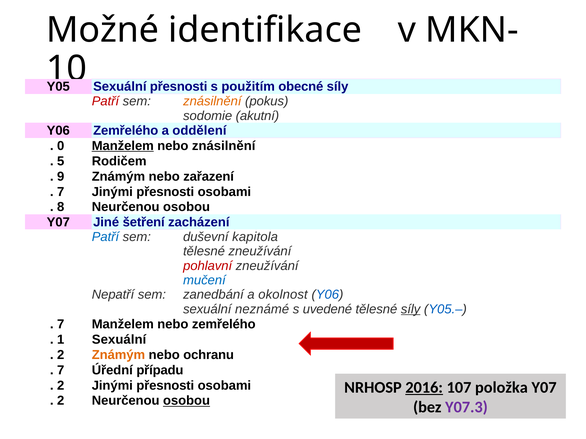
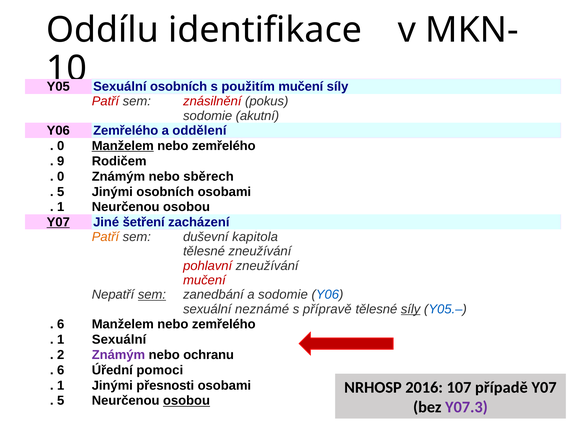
Možné: Možné -> Oddílu
Sexuální přesnosti: přesnosti -> osobních
použitím obecné: obecné -> mučení
znásilnění at (212, 101) colour: orange -> red
znásilnění at (224, 146): znásilnění -> zemřelého
5: 5 -> 9
9 at (61, 177): 9 -> 0
zařazení: zařazení -> sběrech
7 at (61, 192): 7 -> 5
přesnosti at (165, 192): přesnosti -> osobních
8 at (61, 207): 8 -> 1
Y07 at (58, 222) underline: none -> present
Patří at (105, 237) colour: blue -> orange
mučení at (204, 281) colour: blue -> red
sem at (152, 295) underline: none -> present
a okolnost: okolnost -> sodomie
uvedené: uvedené -> přípravě
7 at (61, 325): 7 -> 6
Známým at (118, 355) colour: orange -> purple
7 at (61, 371): 7 -> 6
případu: případu -> pomoci
2 at (61, 386): 2 -> 1
2016 underline: present -> none
položka: položka -> případě
2 at (61, 401): 2 -> 5
